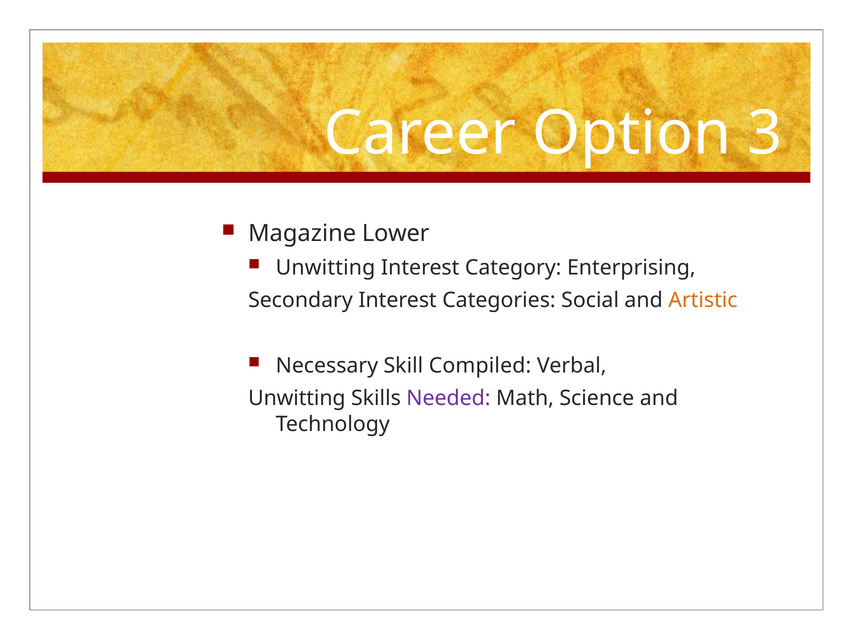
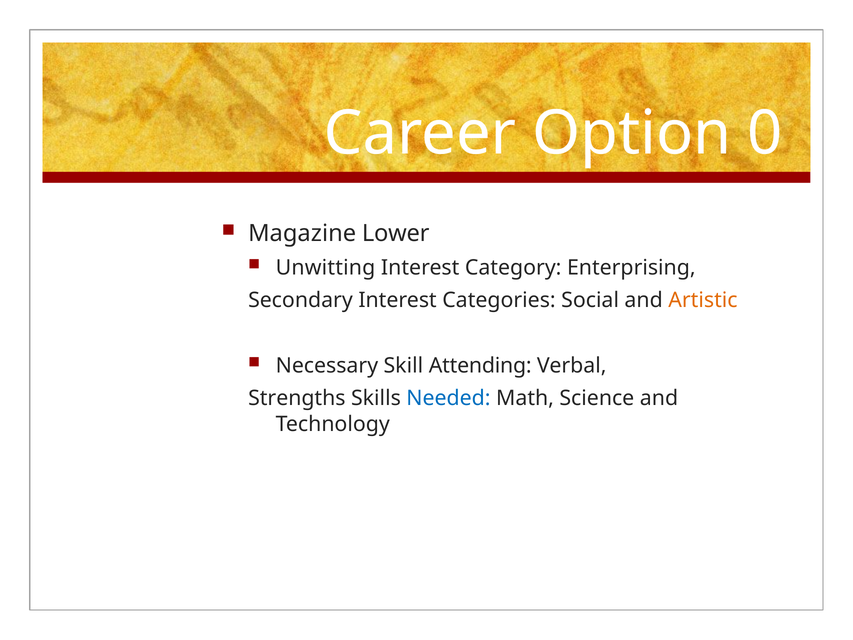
3: 3 -> 0
Compiled: Compiled -> Attending
Unwitting at (297, 398): Unwitting -> Strengths
Needed colour: purple -> blue
